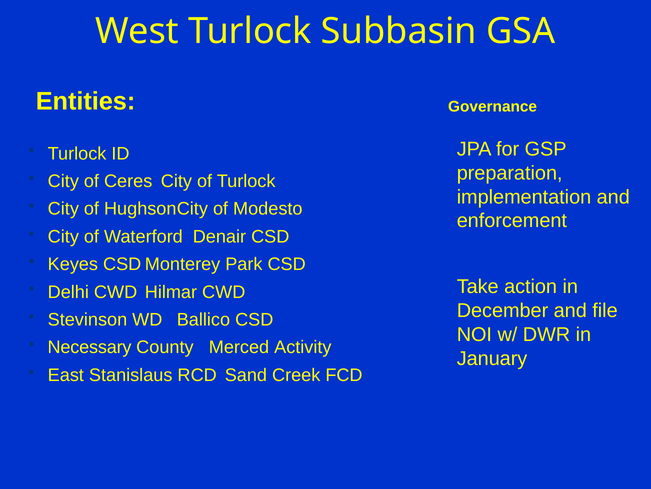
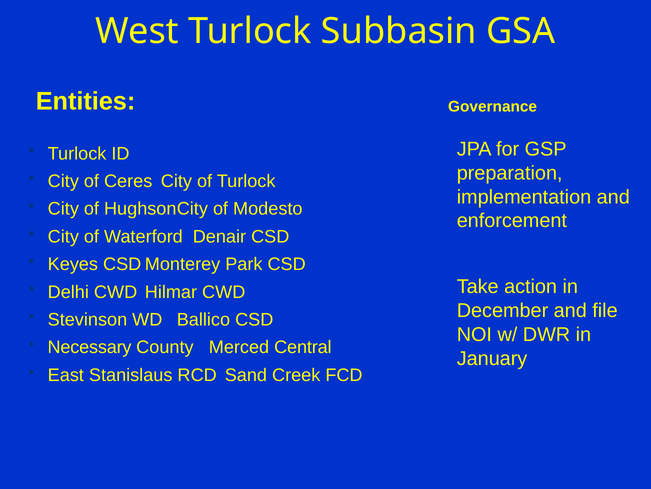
Activity: Activity -> Central
